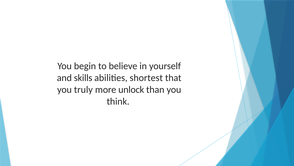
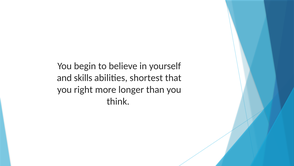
truly: truly -> right
unlock: unlock -> longer
